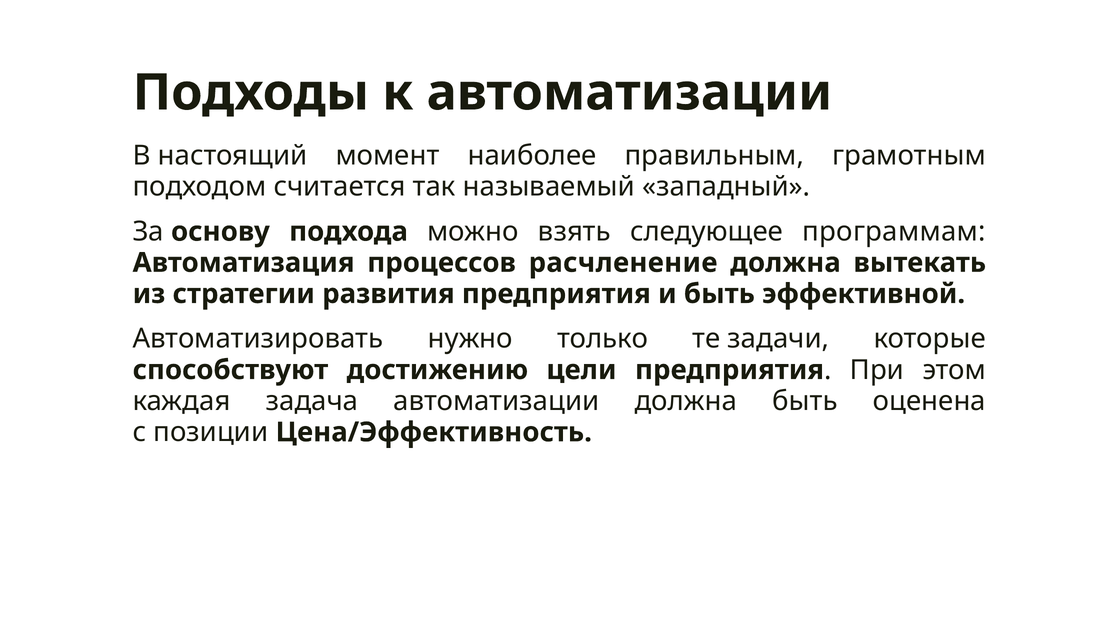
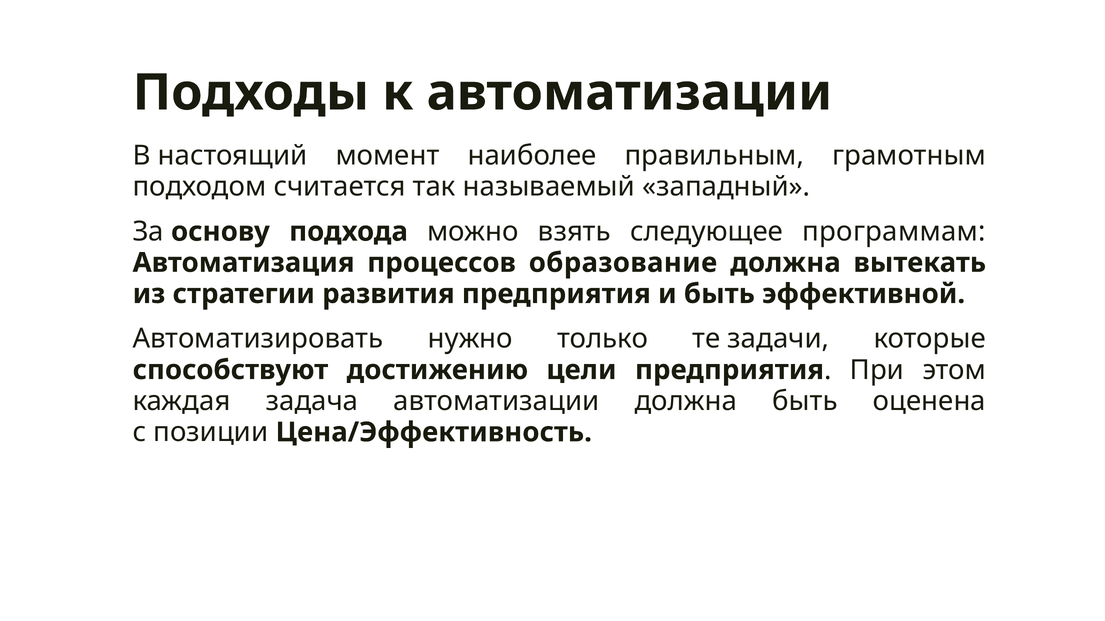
расчленение: расчленение -> образование
